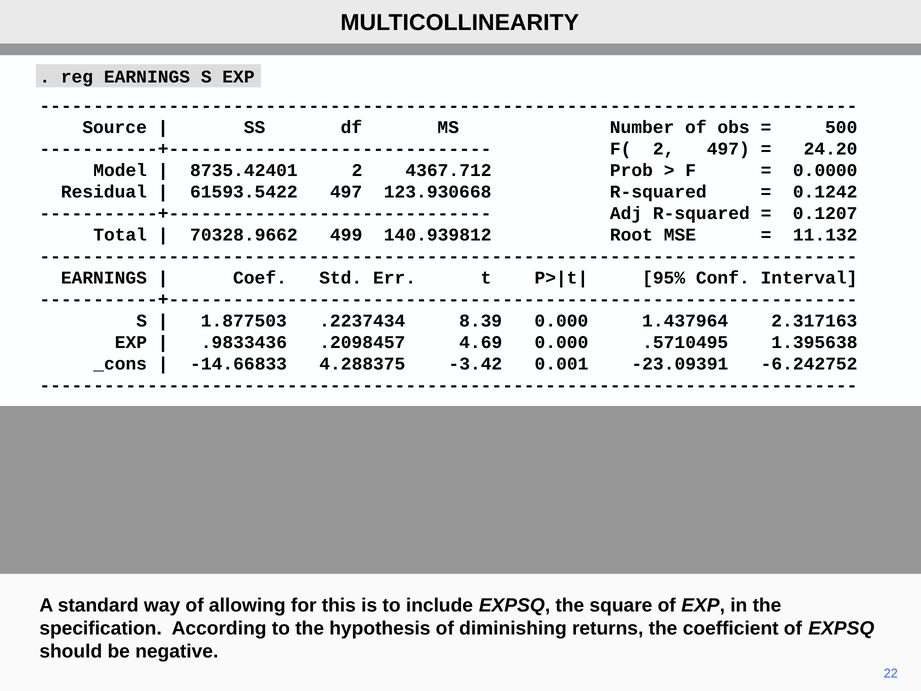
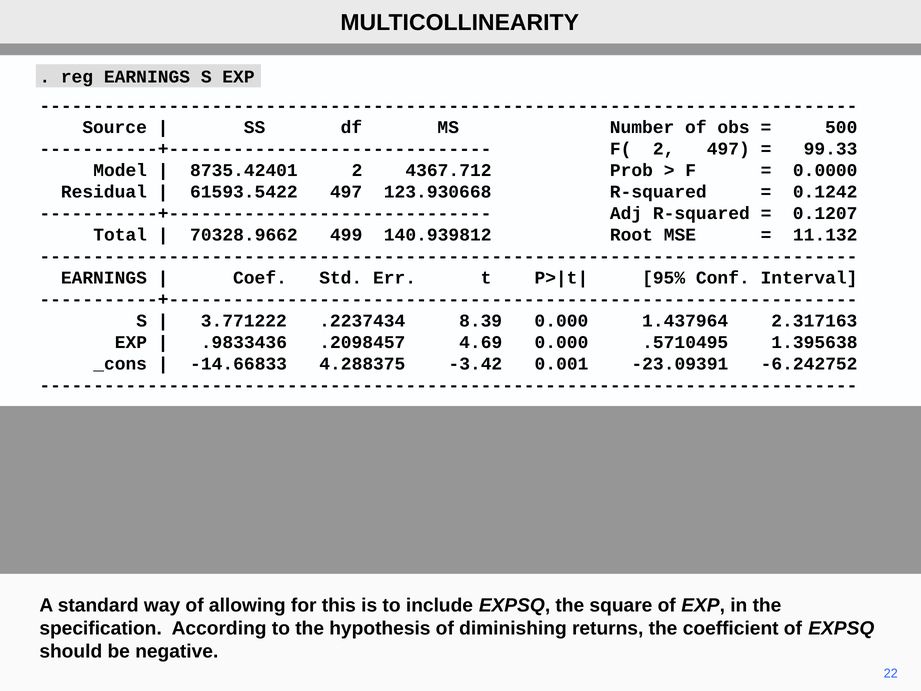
24.20: 24.20 -> 99.33
1.877503: 1.877503 -> 3.771222
